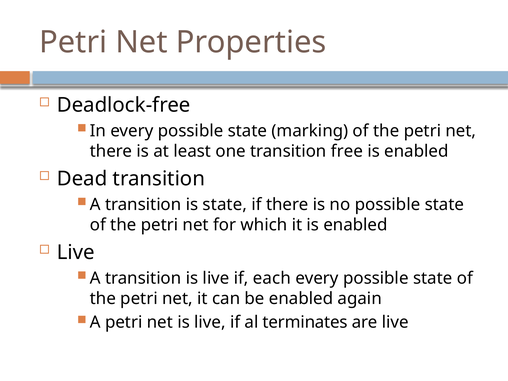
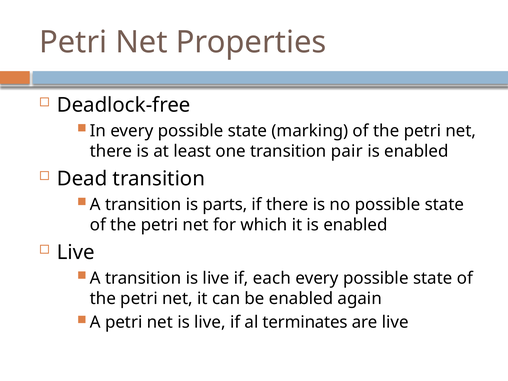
free: free -> pair
is state: state -> parts
